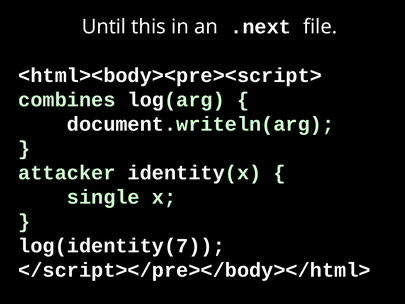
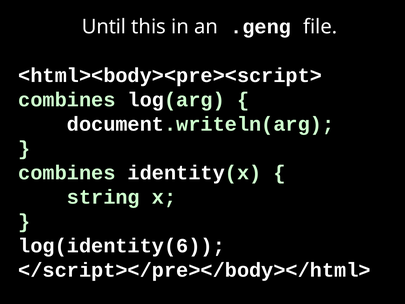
.next: .next -> .geng
attacker at (67, 173): attacker -> combines
single: single -> string
log(identity(7: log(identity(7 -> log(identity(6
